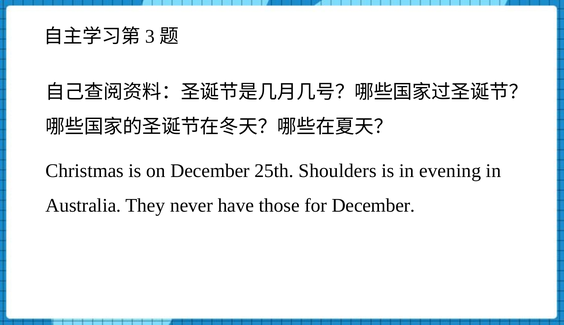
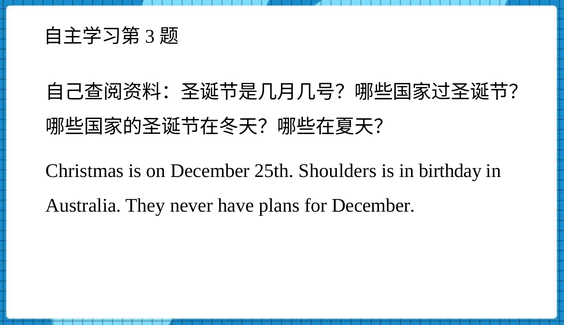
evening: evening -> birthday
those: those -> plans
